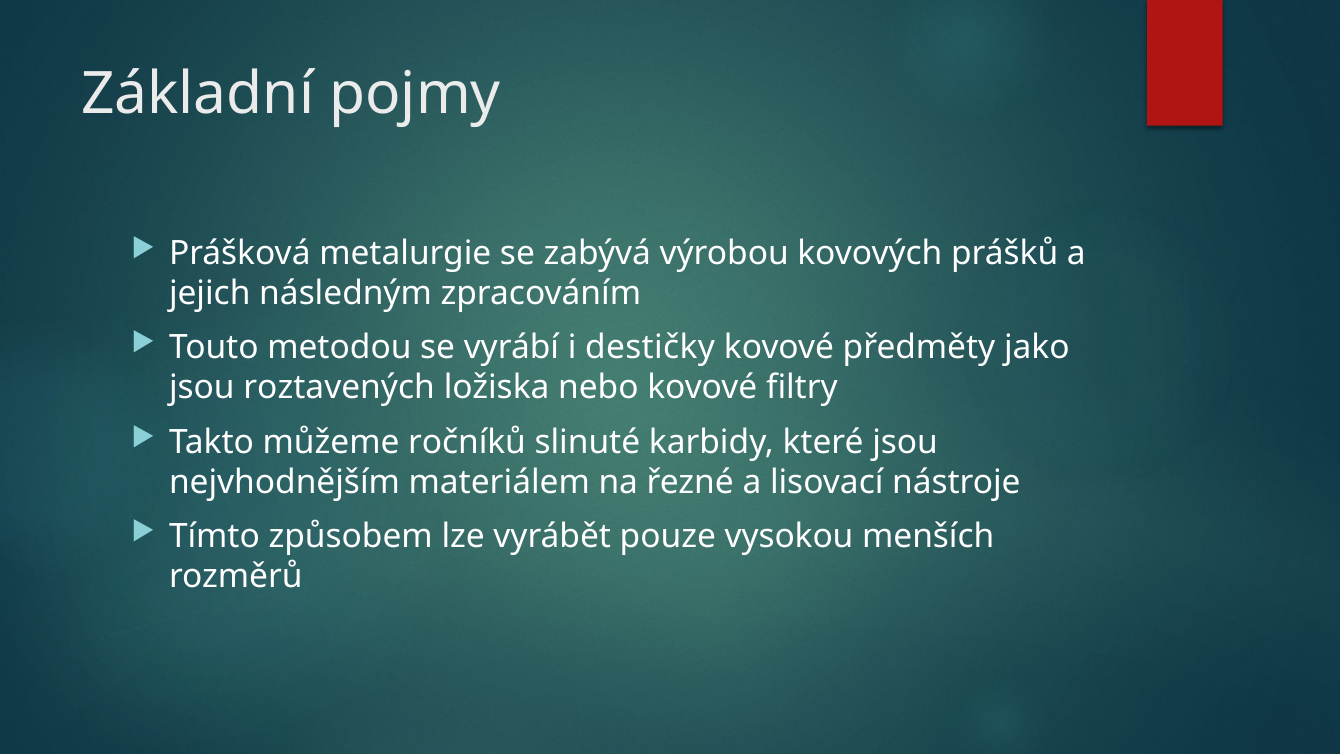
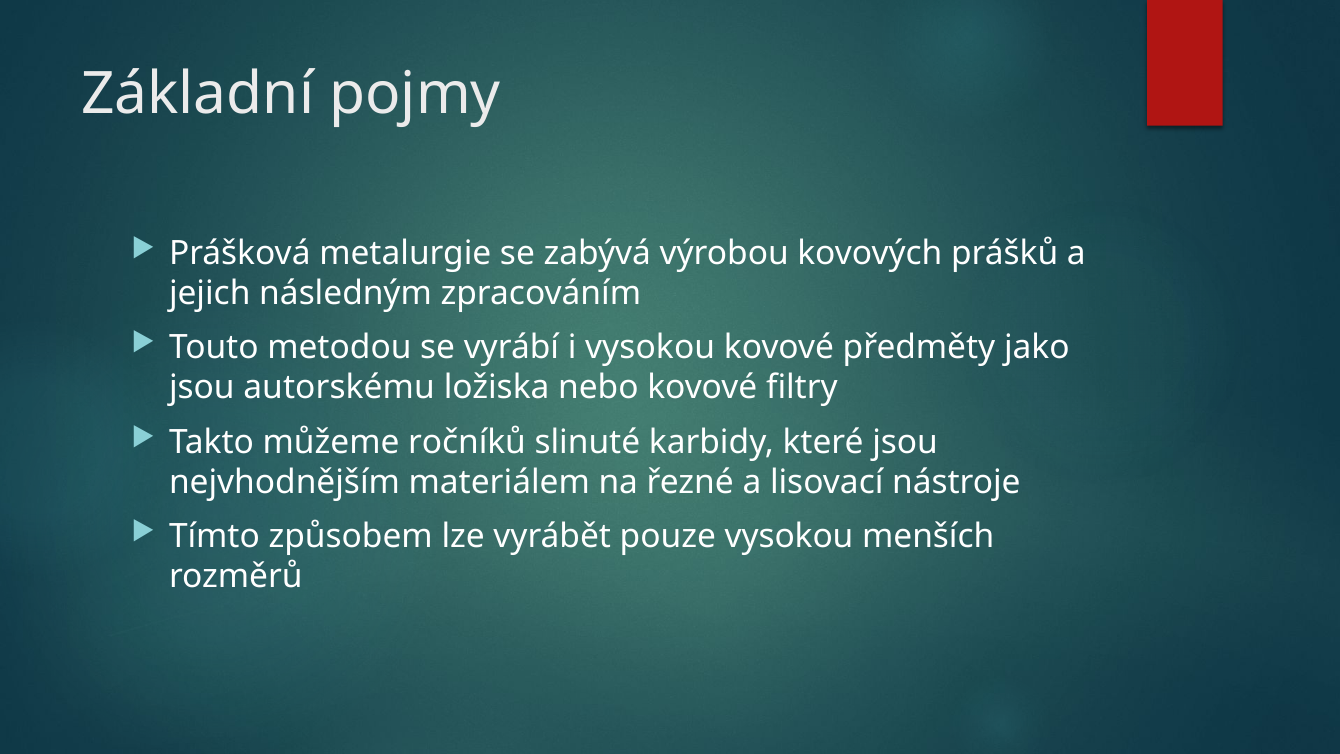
i destičky: destičky -> vysokou
roztavených: roztavených -> autorskému
